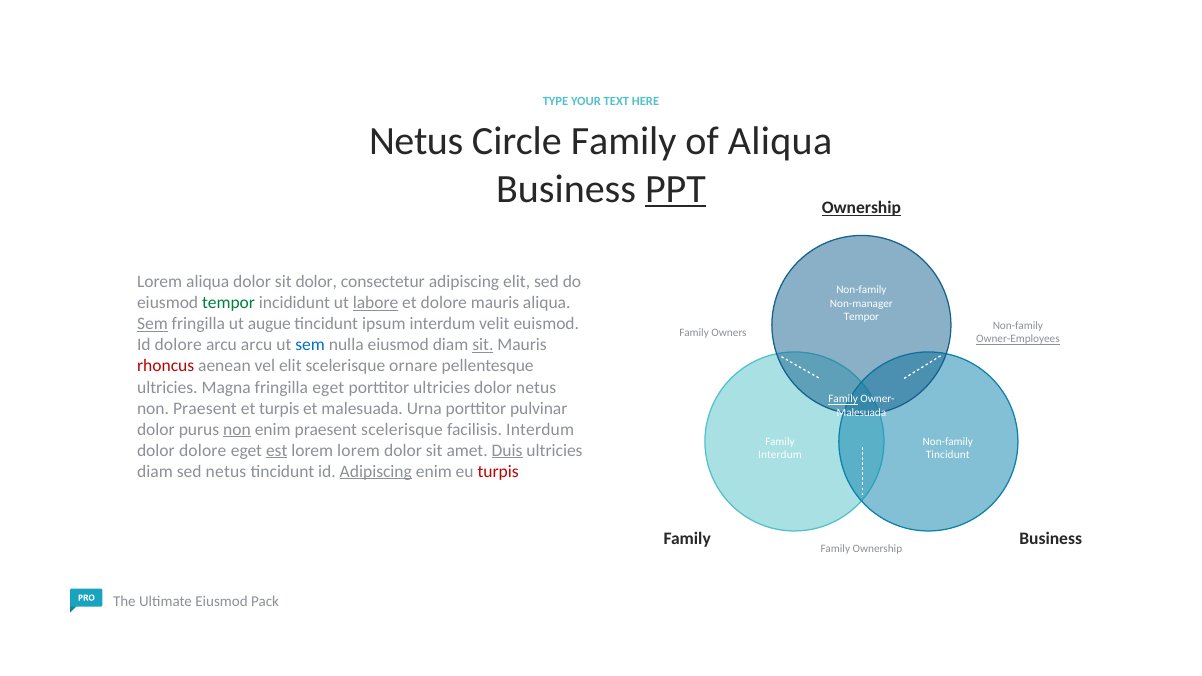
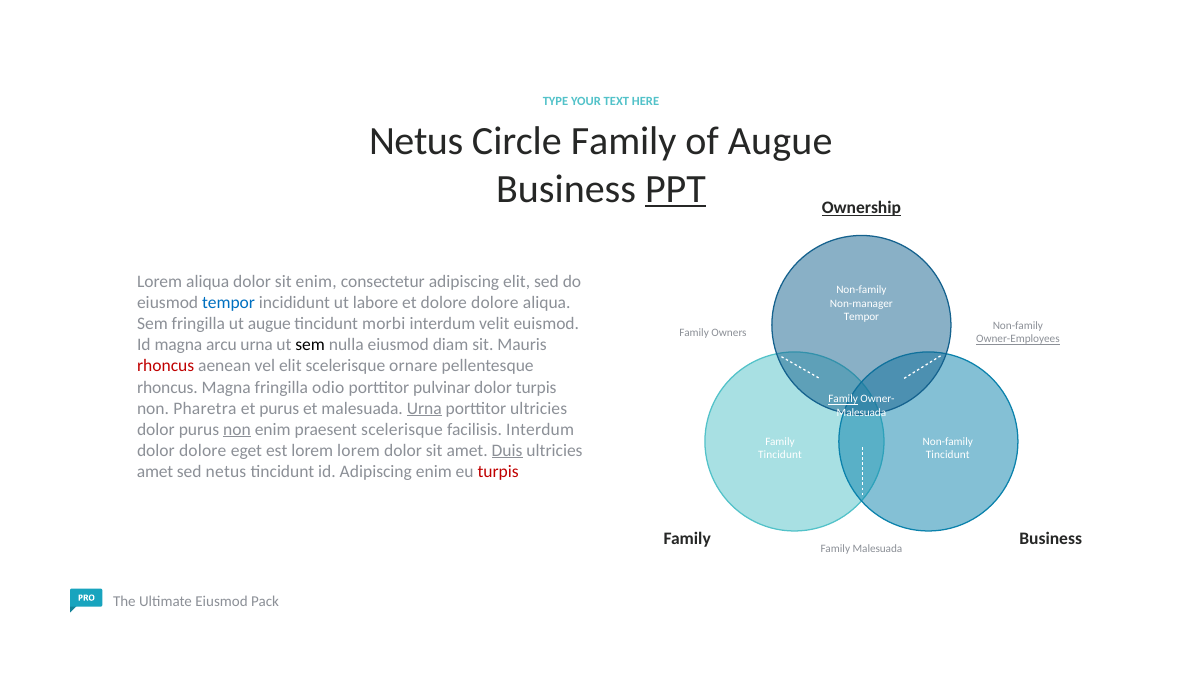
of Aliqua: Aliqua -> Augue
sit dolor: dolor -> enim
tempor at (229, 303) colour: green -> blue
labore underline: present -> none
dolore mauris: mauris -> dolore
Sem at (152, 324) underline: present -> none
ipsum: ipsum -> morbi
Id dolore: dolore -> magna
arcu arcu: arcu -> urna
sem at (310, 345) colour: blue -> black
sit at (483, 345) underline: present -> none
ultricies at (167, 387): ultricies -> rhoncus
fringilla eget: eget -> odio
porttitor ultricies: ultricies -> pulvinar
dolor netus: netus -> turpis
non Praesent: Praesent -> Pharetra
et turpis: turpis -> purus
Urna at (424, 408) underline: none -> present
porttitor pulvinar: pulvinar -> ultricies
est underline: present -> none
Interdum at (780, 455): Interdum -> Tincidunt
diam at (155, 472): diam -> amet
Adipiscing at (376, 472) underline: present -> none
Family Ownership: Ownership -> Malesuada
